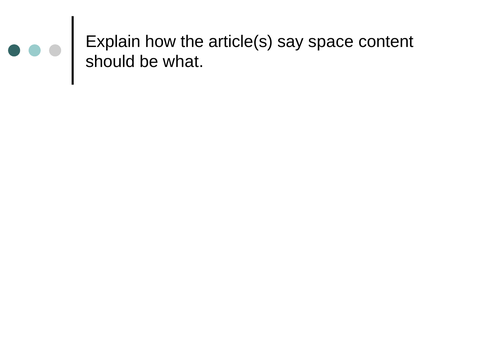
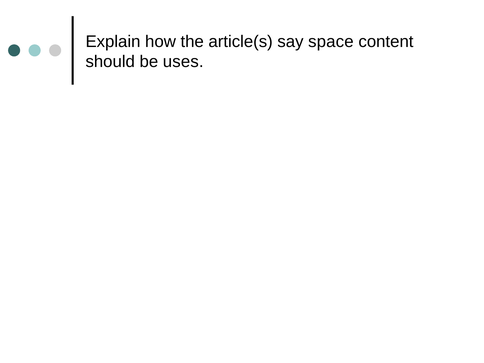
what: what -> uses
